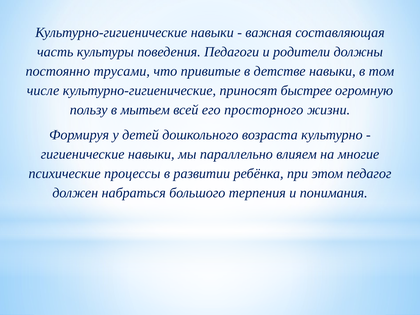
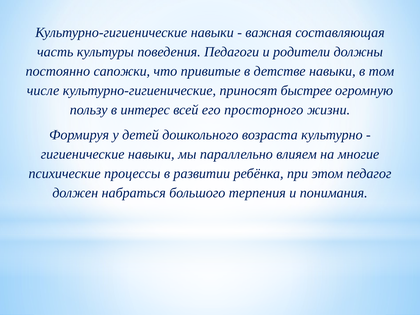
трусами: трусами -> сапожки
мытьем: мытьем -> интерес
